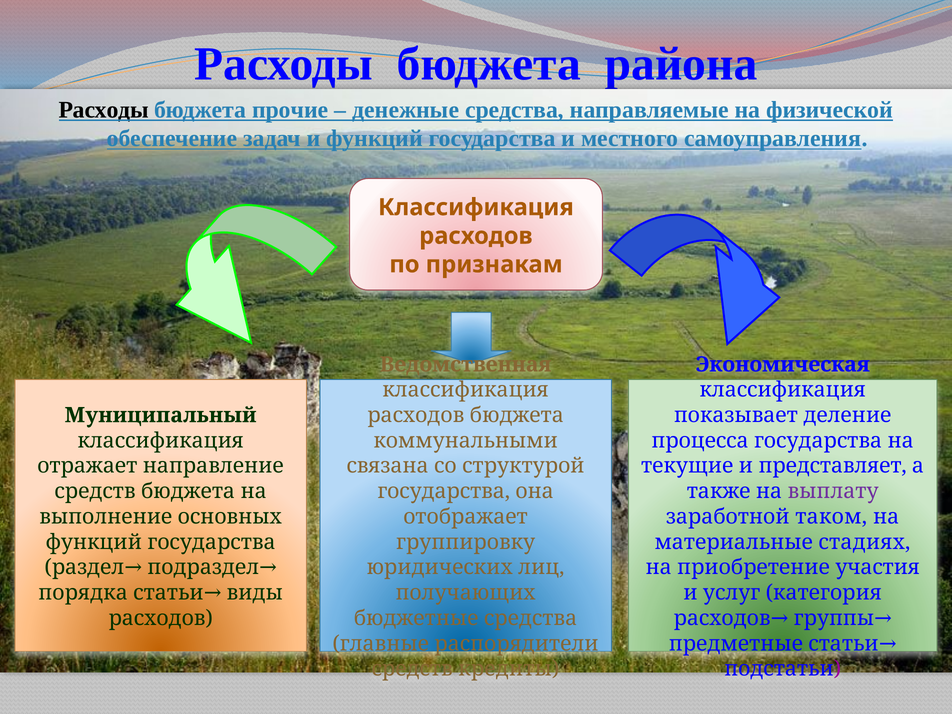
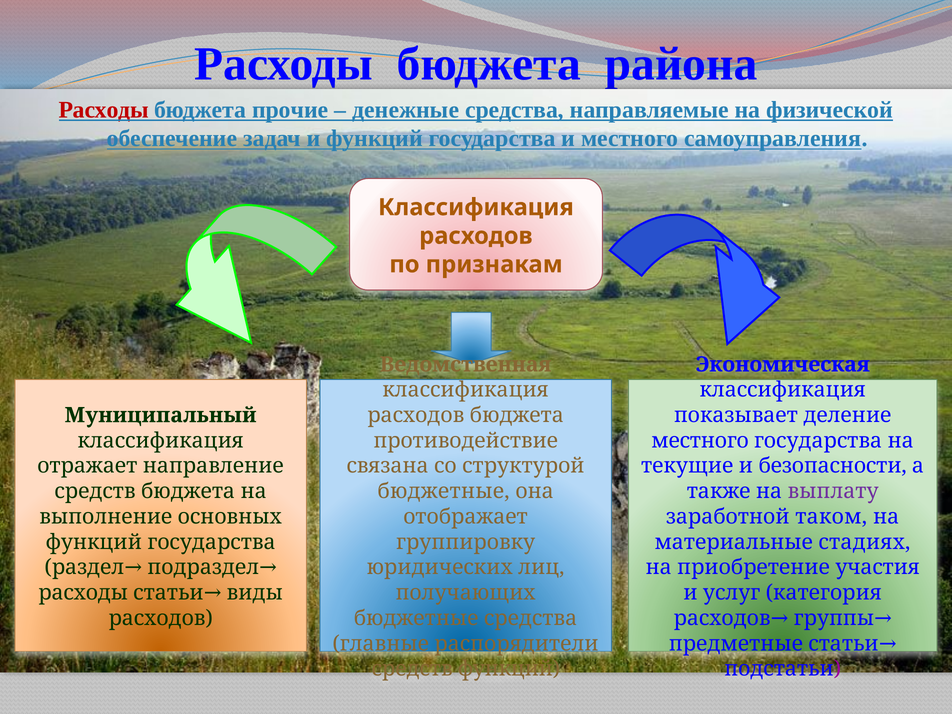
Расходы at (104, 110) colour: black -> red
коммунальными: коммунальными -> противодействие
процесса at (700, 441): процесса -> местного
представляет: представляет -> безопасности
государства at (444, 491): государства -> бюджетные
порядка at (83, 593): порядка -> расходы
средств кредиты: кредиты -> функций
